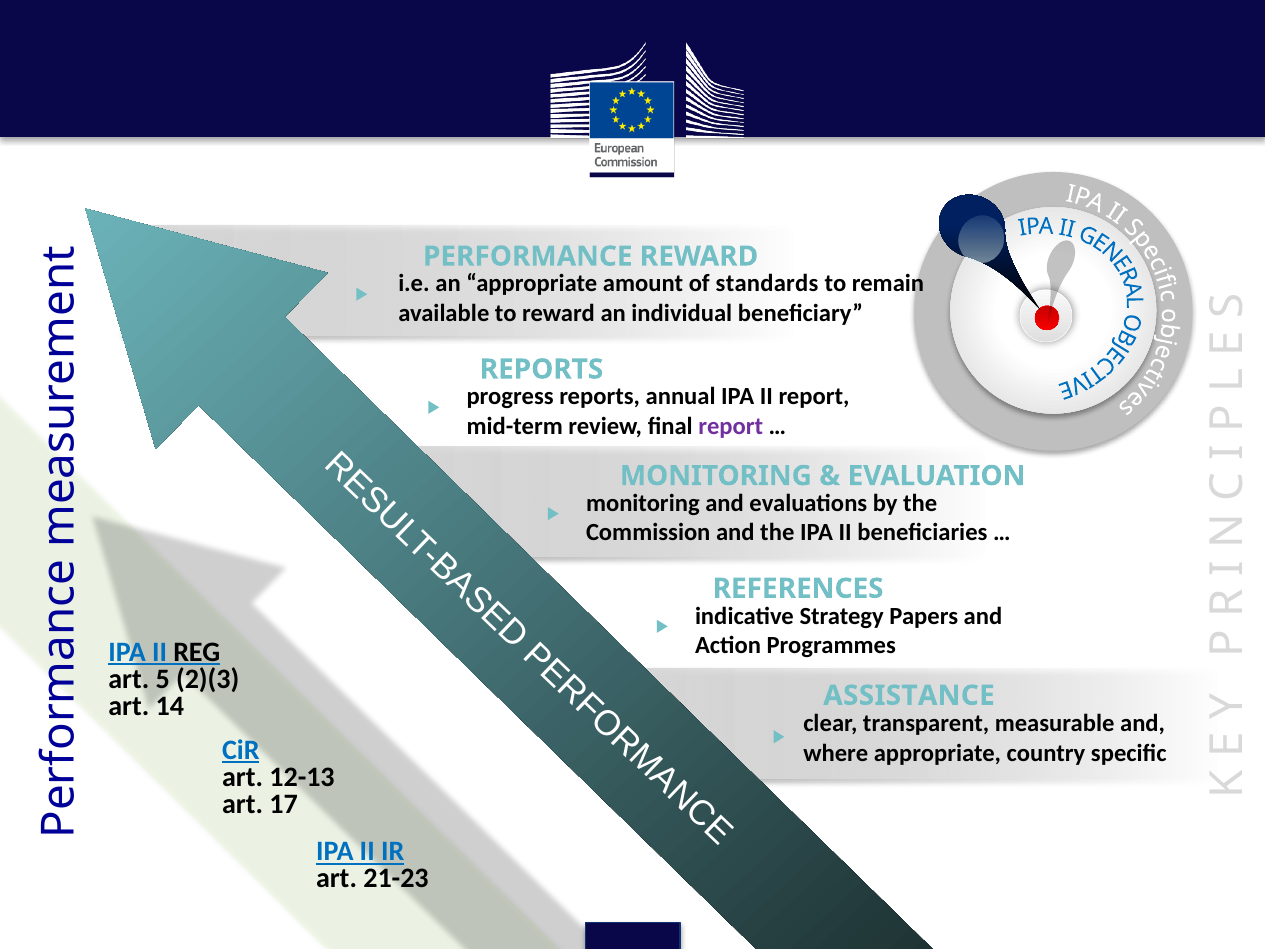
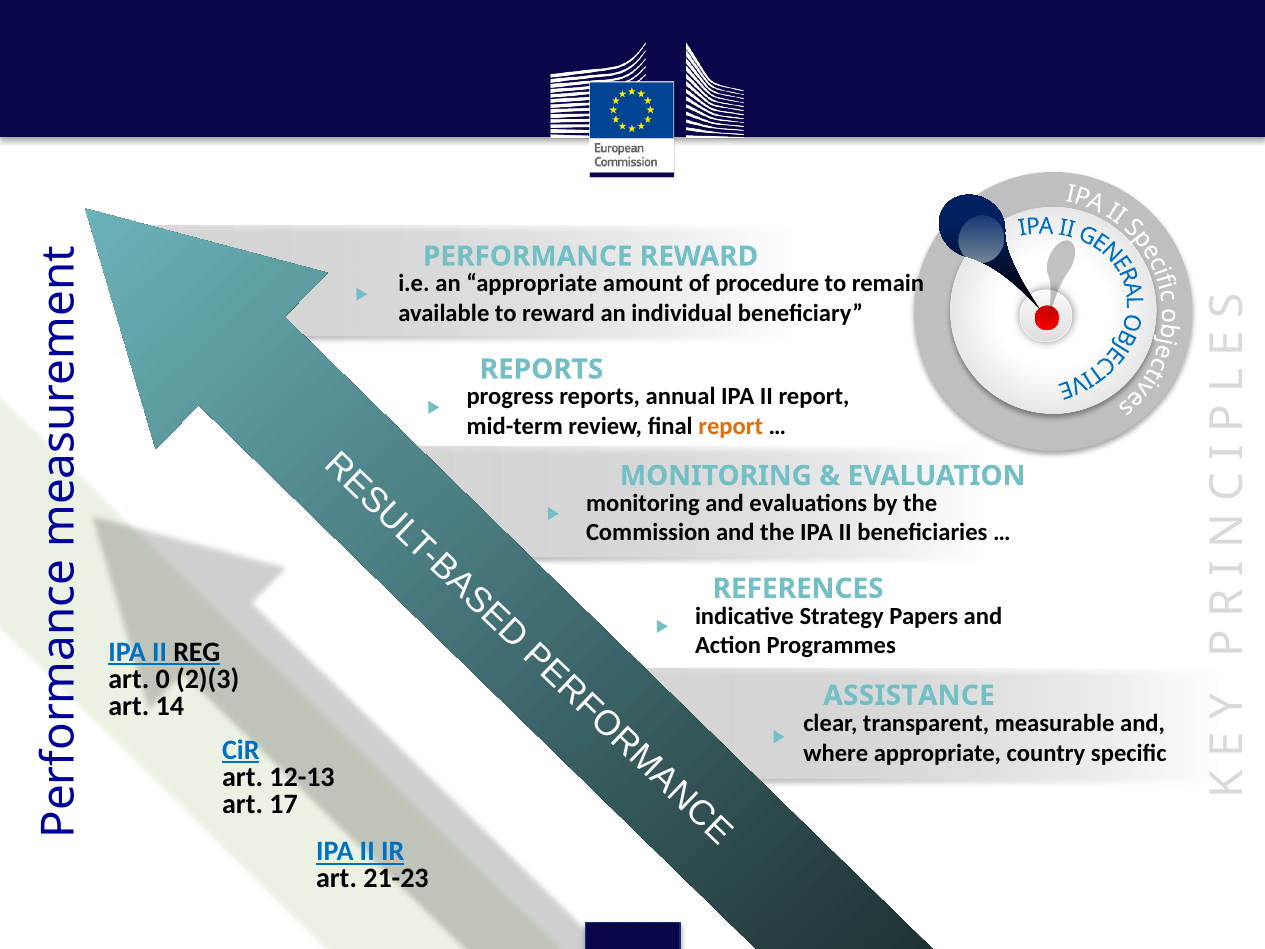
standards: standards -> procedure
report at (731, 426) colour: purple -> orange
5: 5 -> 0
